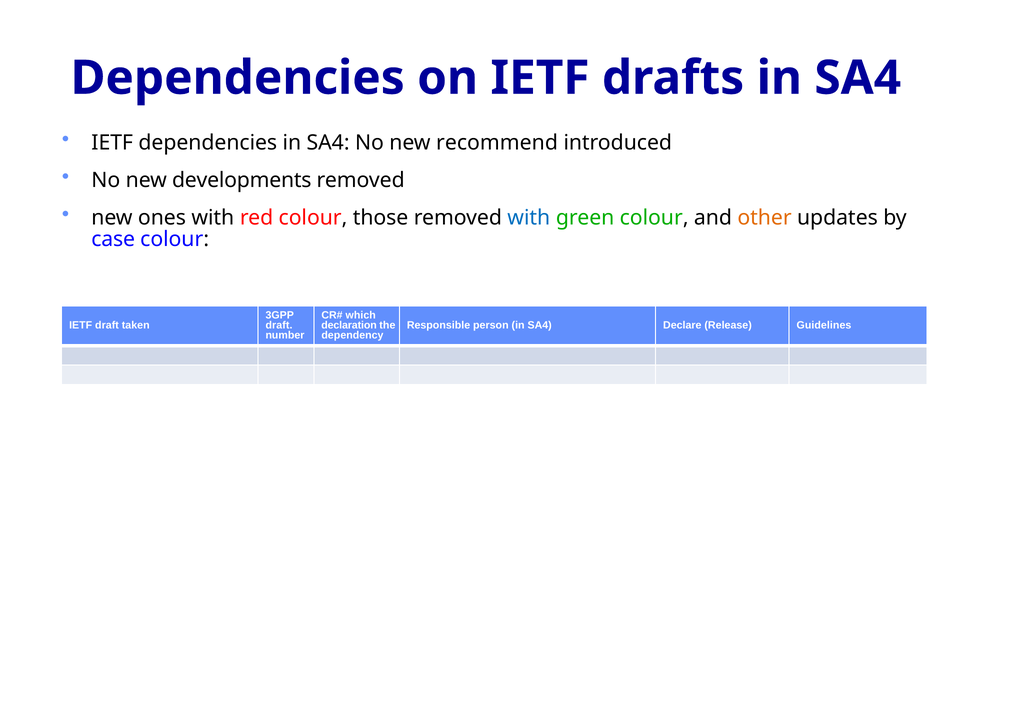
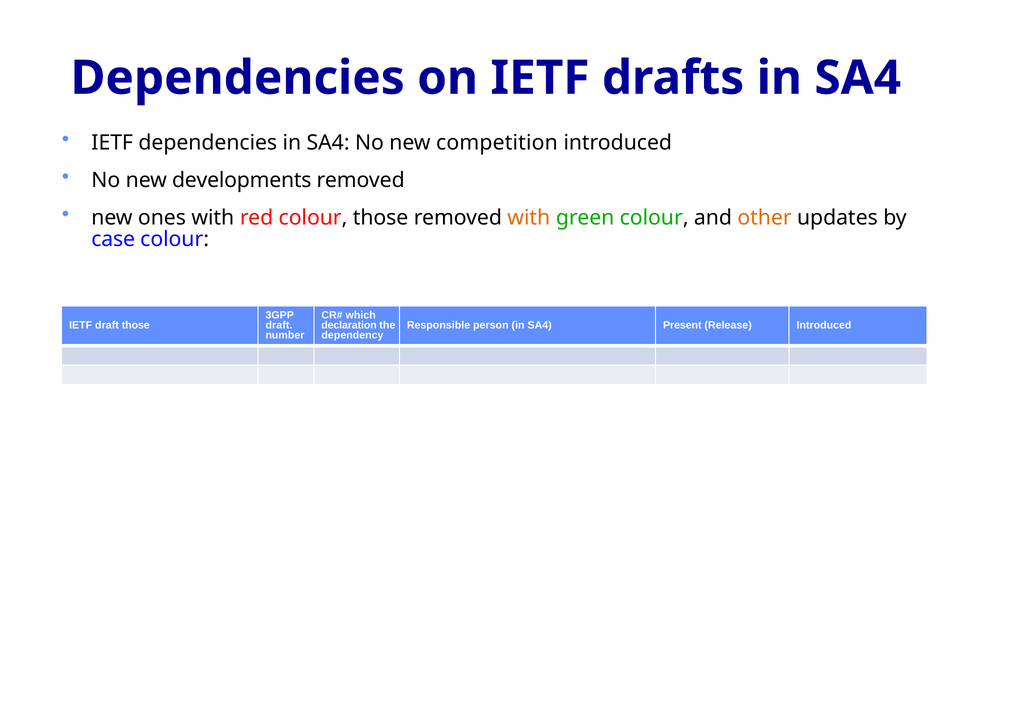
recommend: recommend -> competition
with at (529, 218) colour: blue -> orange
draft taken: taken -> those
Declare: Declare -> Present
Release Guidelines: Guidelines -> Introduced
